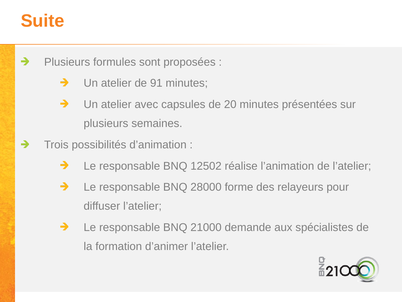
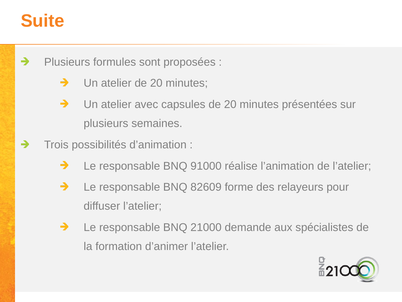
atelier de 91: 91 -> 20
12502: 12502 -> 91000
28000: 28000 -> 82609
